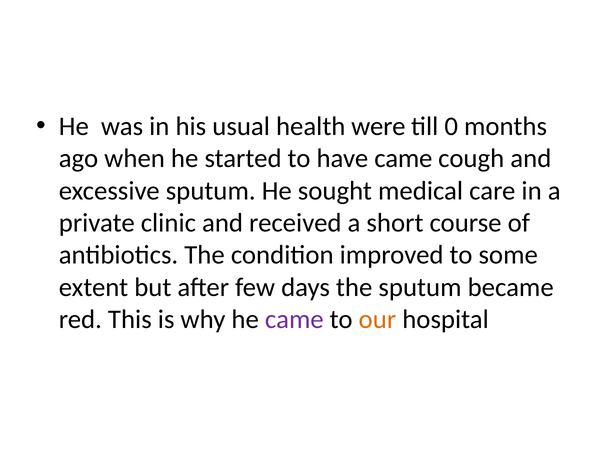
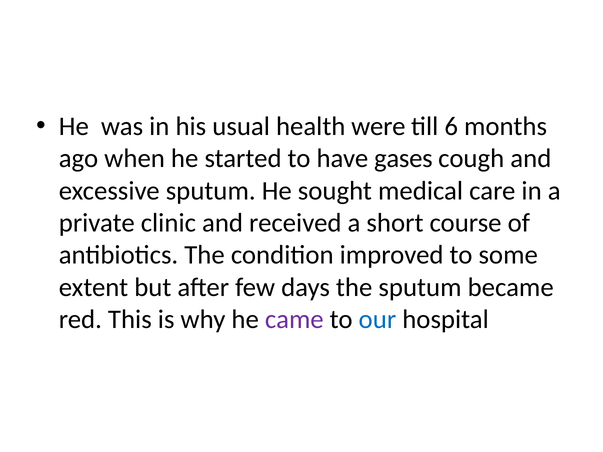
0: 0 -> 6
have came: came -> gases
our colour: orange -> blue
